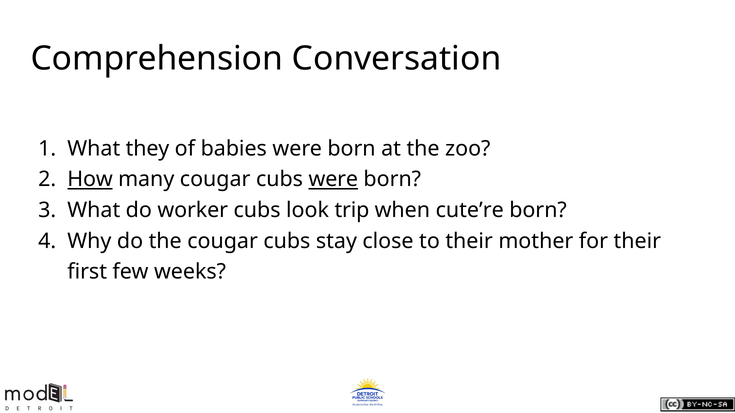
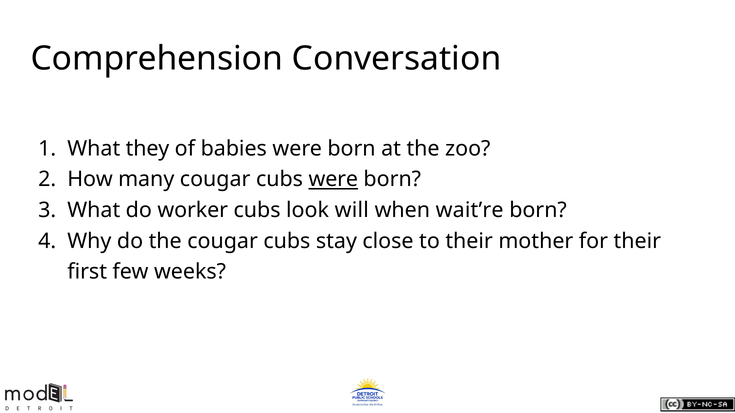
How underline: present -> none
trip: trip -> will
cute’re: cute’re -> wait’re
